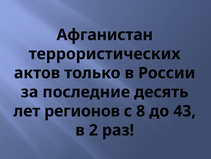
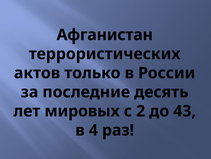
регионов: регионов -> мировых
8: 8 -> 2
2: 2 -> 4
